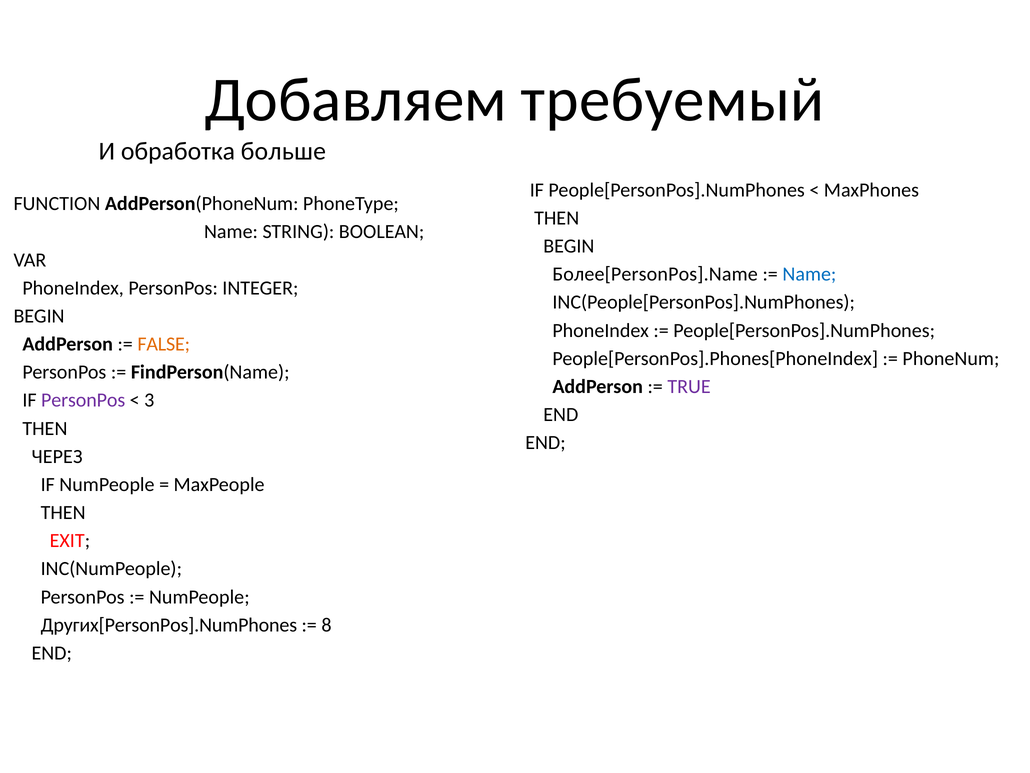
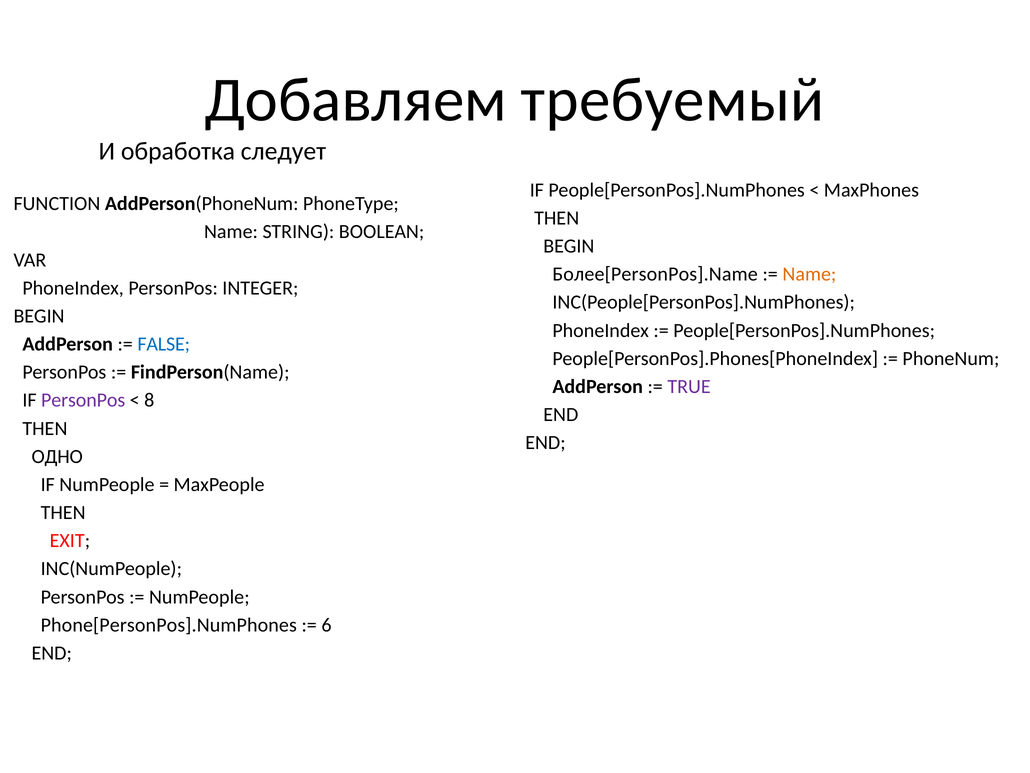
больше: больше -> следует
Name at (809, 274) colour: blue -> orange
FALSE colour: orange -> blue
3: 3 -> 8
ЧЕРЕЗ: ЧЕРЕЗ -> ОДНО
Других[PersonPos].NumPhones: Других[PersonPos].NumPhones -> Phone[PersonPos].NumPhones
8: 8 -> 6
